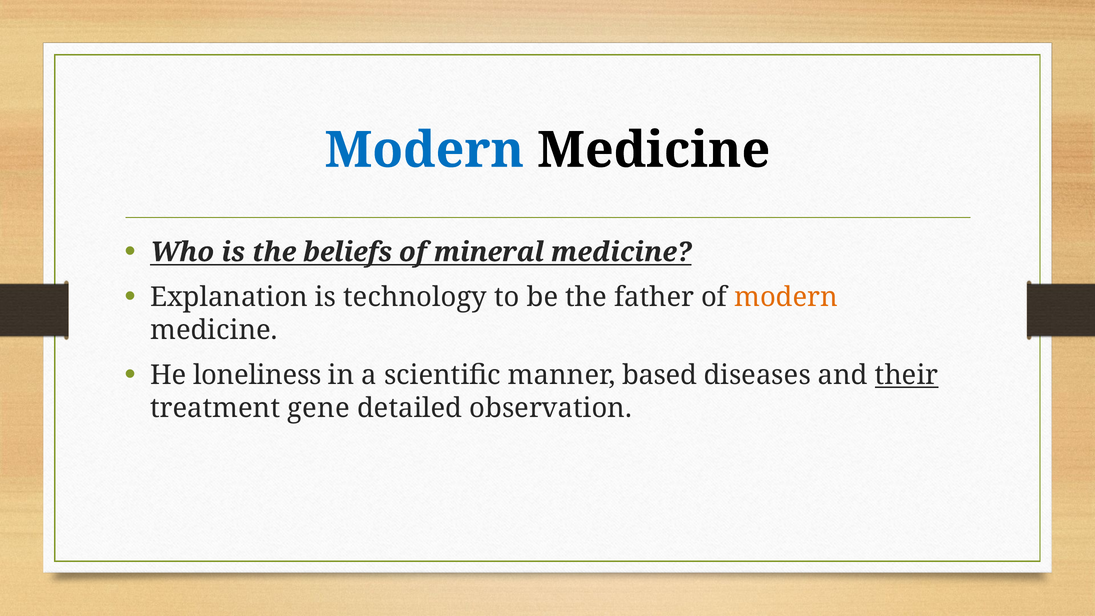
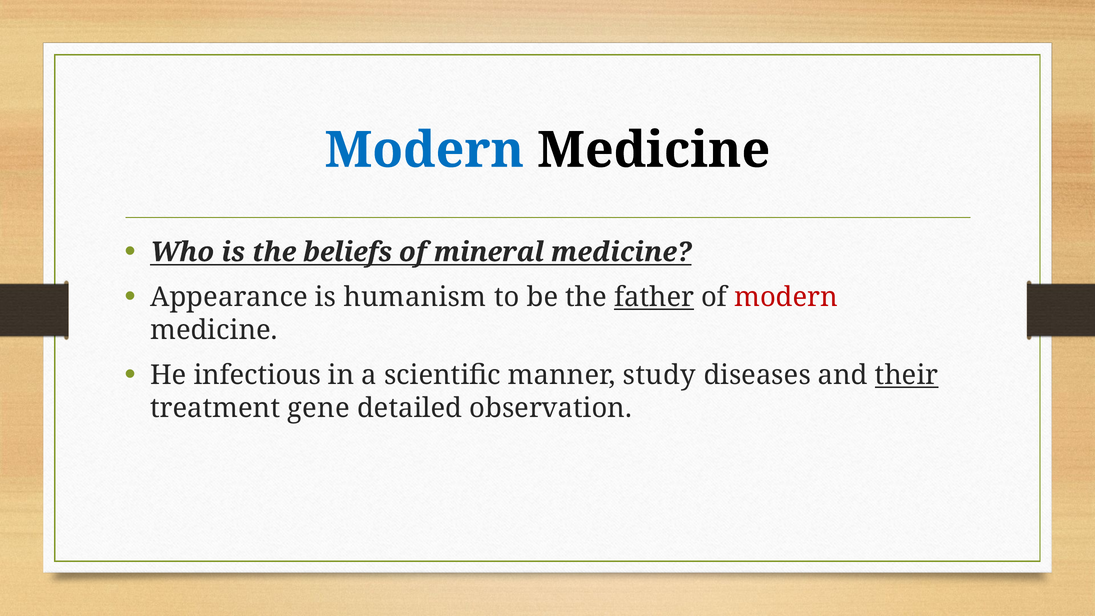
Explanation: Explanation -> Appearance
technology: technology -> humanism
father underline: none -> present
modern at (786, 297) colour: orange -> red
loneliness: loneliness -> infectious
based: based -> study
